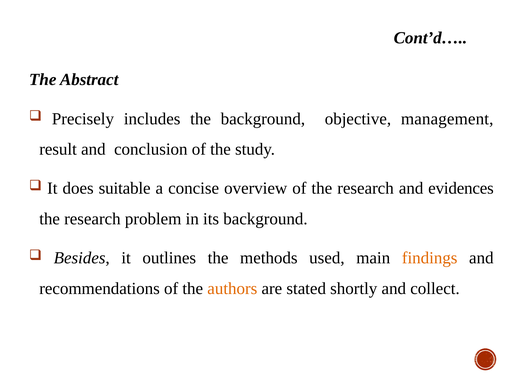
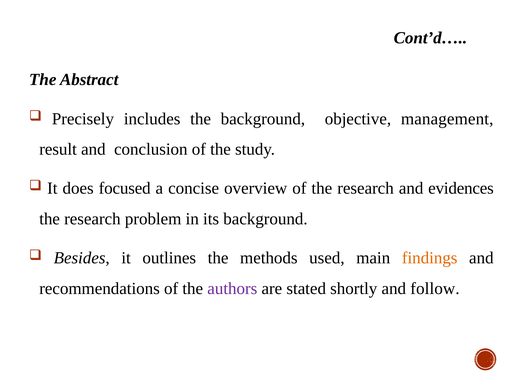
suitable: suitable -> focused
authors colour: orange -> purple
collect: collect -> follow
